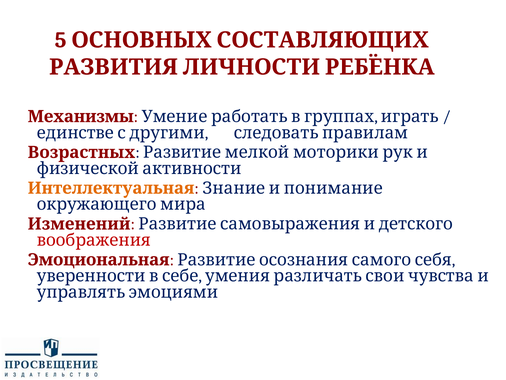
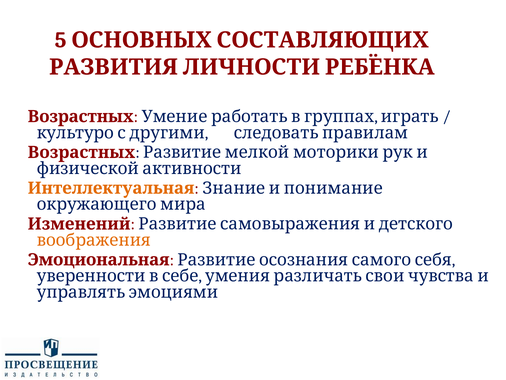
Механизмы at (81, 116): Механизмы -> Возрастных
единстве: единстве -> культуро
воображения colour: red -> orange
